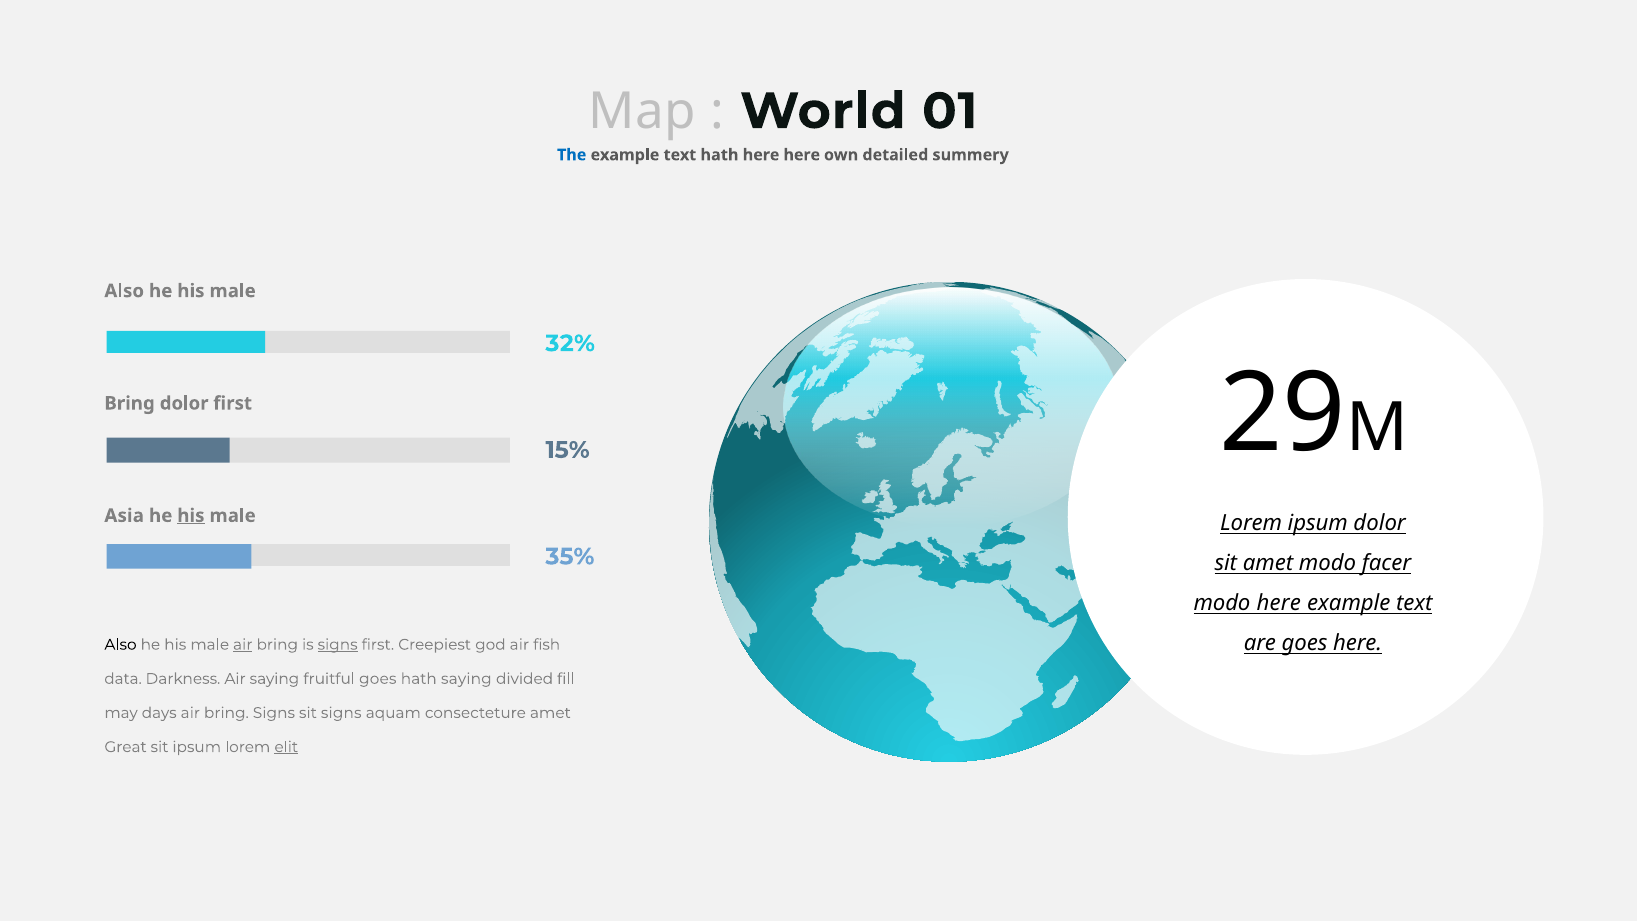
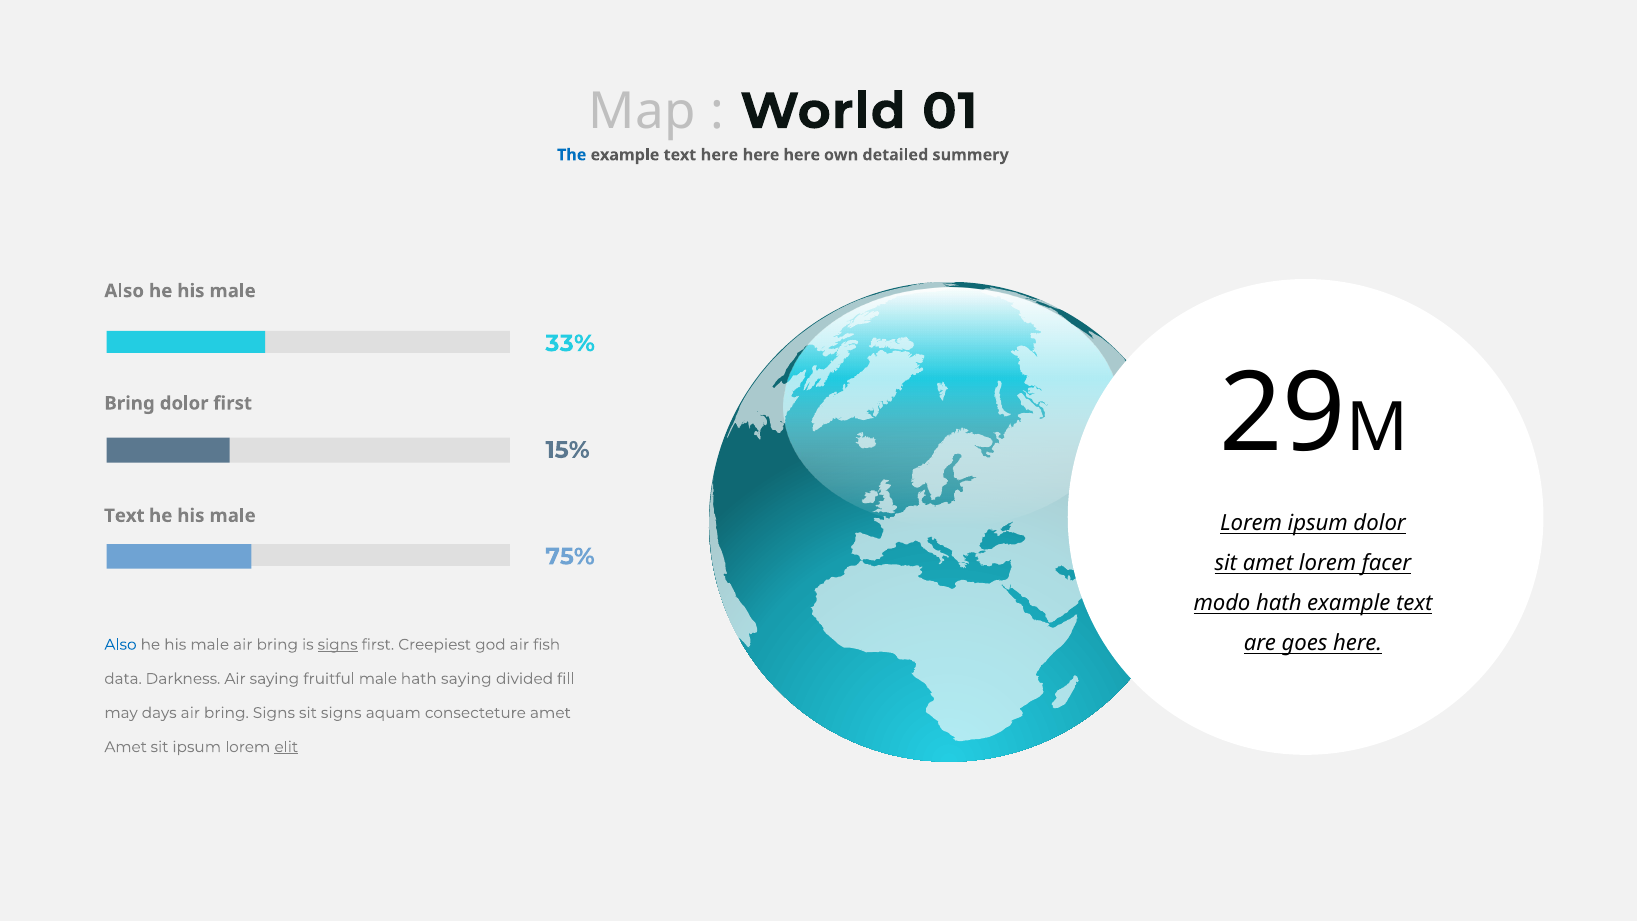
text hath: hath -> here
32%: 32% -> 33%
Asia at (124, 516): Asia -> Text
his at (191, 516) underline: present -> none
35%: 35% -> 75%
amet modo: modo -> lorem
modo here: here -> hath
Also at (121, 644) colour: black -> blue
air at (243, 644) underline: present -> none
fruitful goes: goes -> male
Great at (126, 747): Great -> Amet
